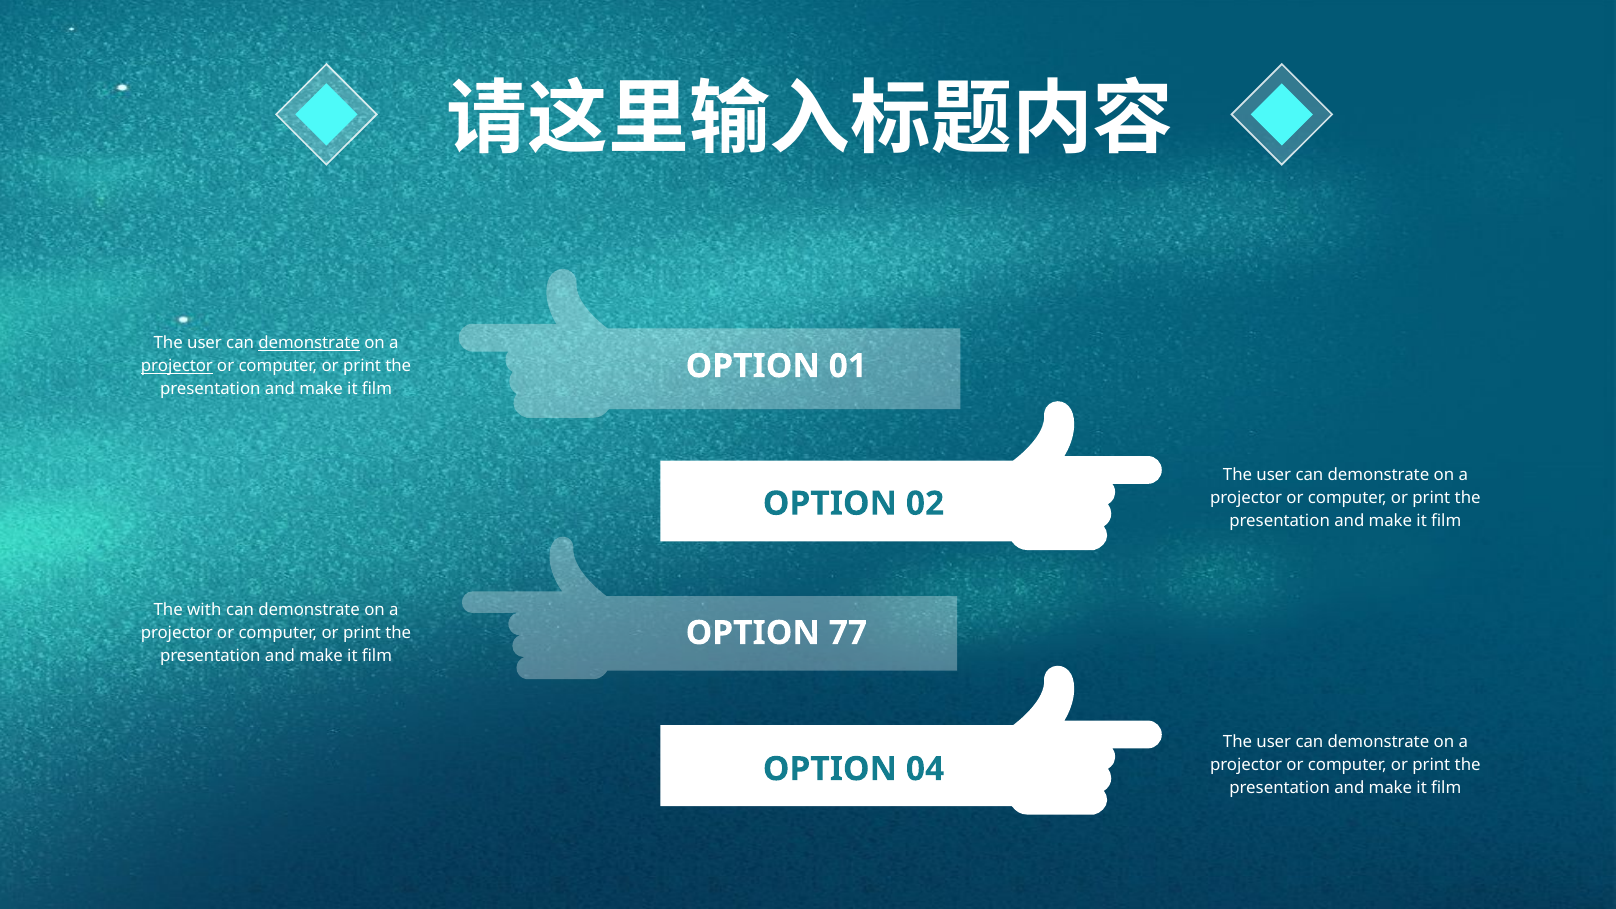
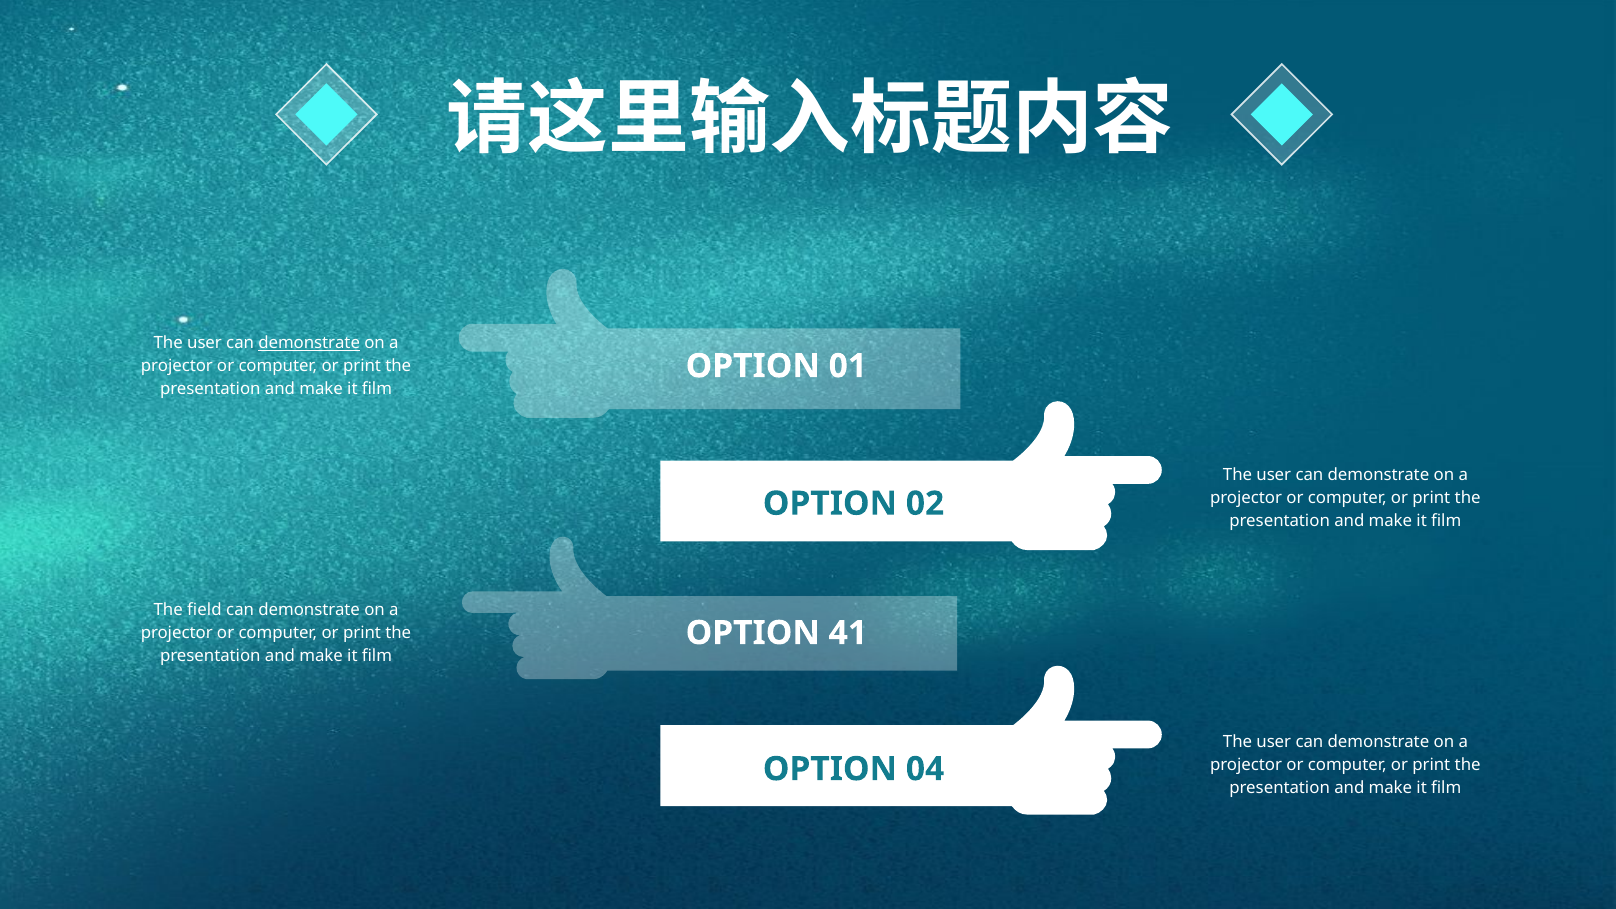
projector at (177, 366) underline: present -> none
with: with -> field
77: 77 -> 41
